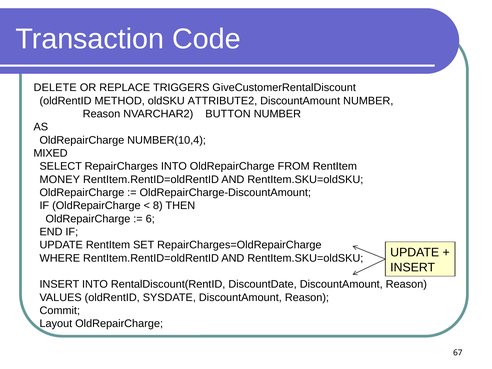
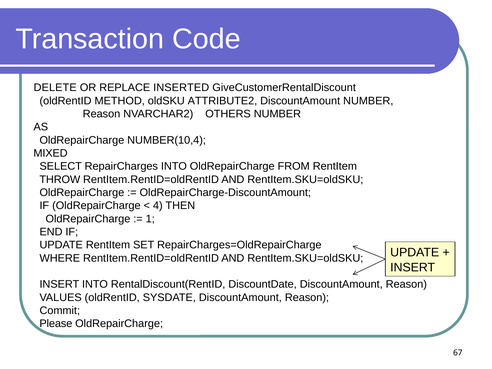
TRIGGERS: TRIGGERS -> INSERTED
BUTTON: BUTTON -> OTHERS
MONEY: MONEY -> THROW
8: 8 -> 4
6: 6 -> 1
Layout: Layout -> Please
